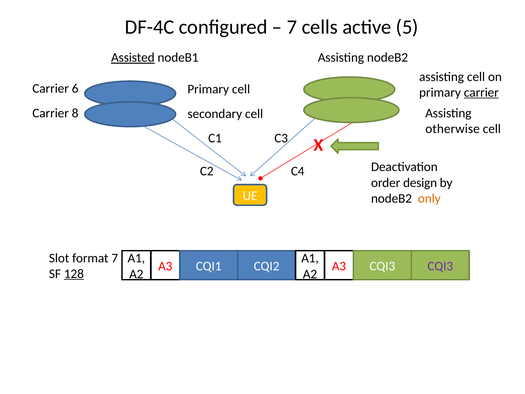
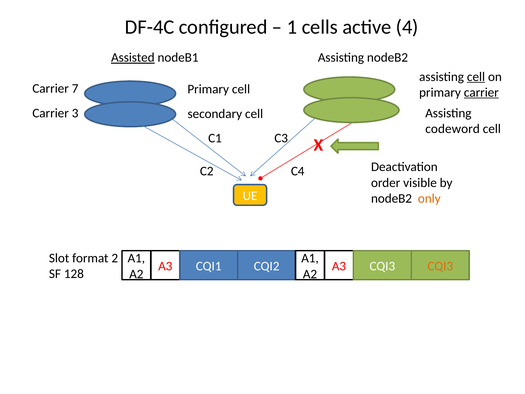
7 at (292, 27): 7 -> 1
5: 5 -> 4
cell at (476, 77) underline: none -> present
6: 6 -> 7
8: 8 -> 3
otherwise: otherwise -> codeword
design: design -> visible
format 7: 7 -> 2
CQI3 at (440, 266) colour: purple -> orange
128 underline: present -> none
